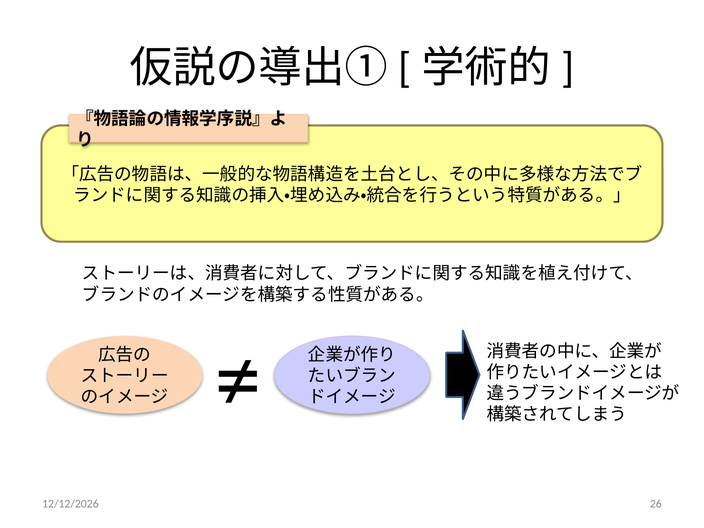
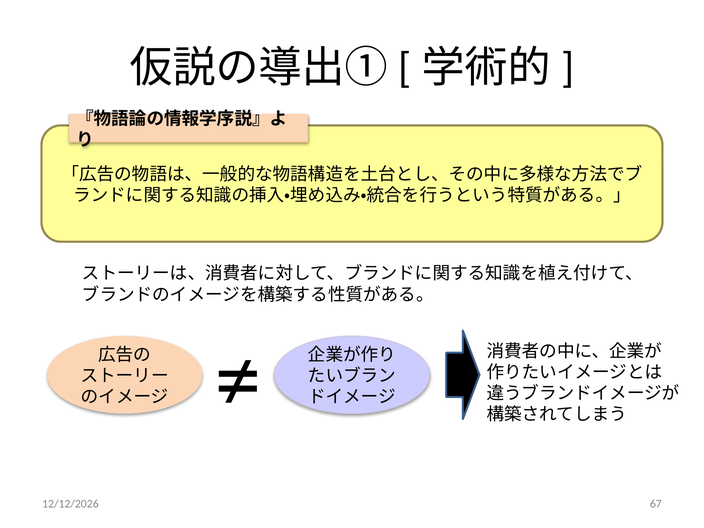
26: 26 -> 67
